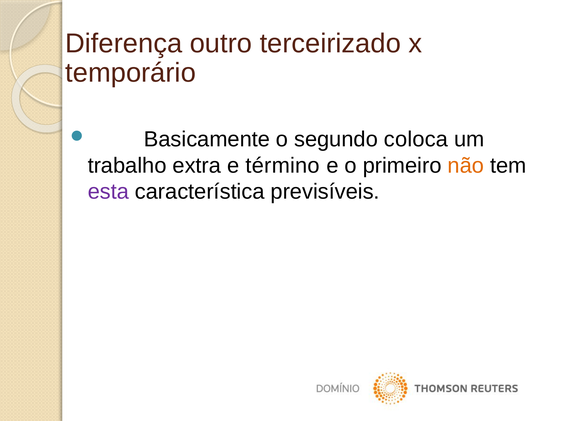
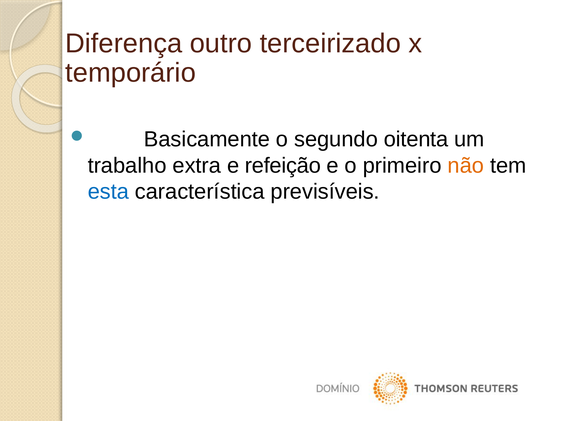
coloca: coloca -> oitenta
término: término -> refeição
esta colour: purple -> blue
